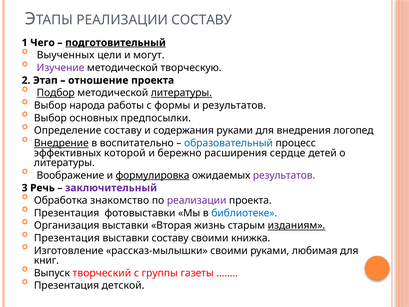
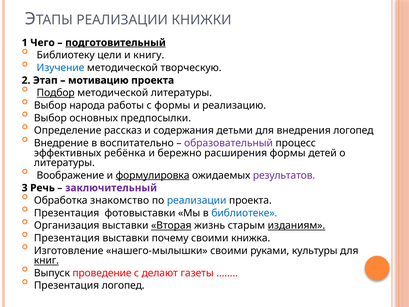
РЕАЛИЗАЦИИ СОСТАВУ: СОСТАВУ -> КНИЖКИ
Выученных: Выученных -> Библиотеку
могут: могут -> книгу
Изучение colour: purple -> blue
отношение: отношение -> мотивацию
литературы at (181, 93) underline: present -> none
и результатов: результатов -> реализацию
Определение составу: составу -> рассказ
содержания руками: руками -> детьми
Внедрение underline: present -> none
образовательный colour: blue -> purple
которой: которой -> ребёнка
расширения сердце: сердце -> формы
реализации at (197, 200) colour: purple -> blue
Вторая underline: none -> present
выставки составу: составу -> почему
рассказ-мылышки: рассказ-мылышки -> нашего-мылышки
любимая: любимая -> культуры
книг underline: none -> present
творческий: творческий -> проведение
группы: группы -> делают
Презентация детской: детской -> логопед
